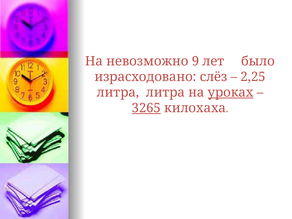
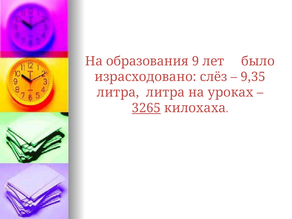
невозможно: невозможно -> образования
2,25: 2,25 -> 9,35
уроках underline: present -> none
